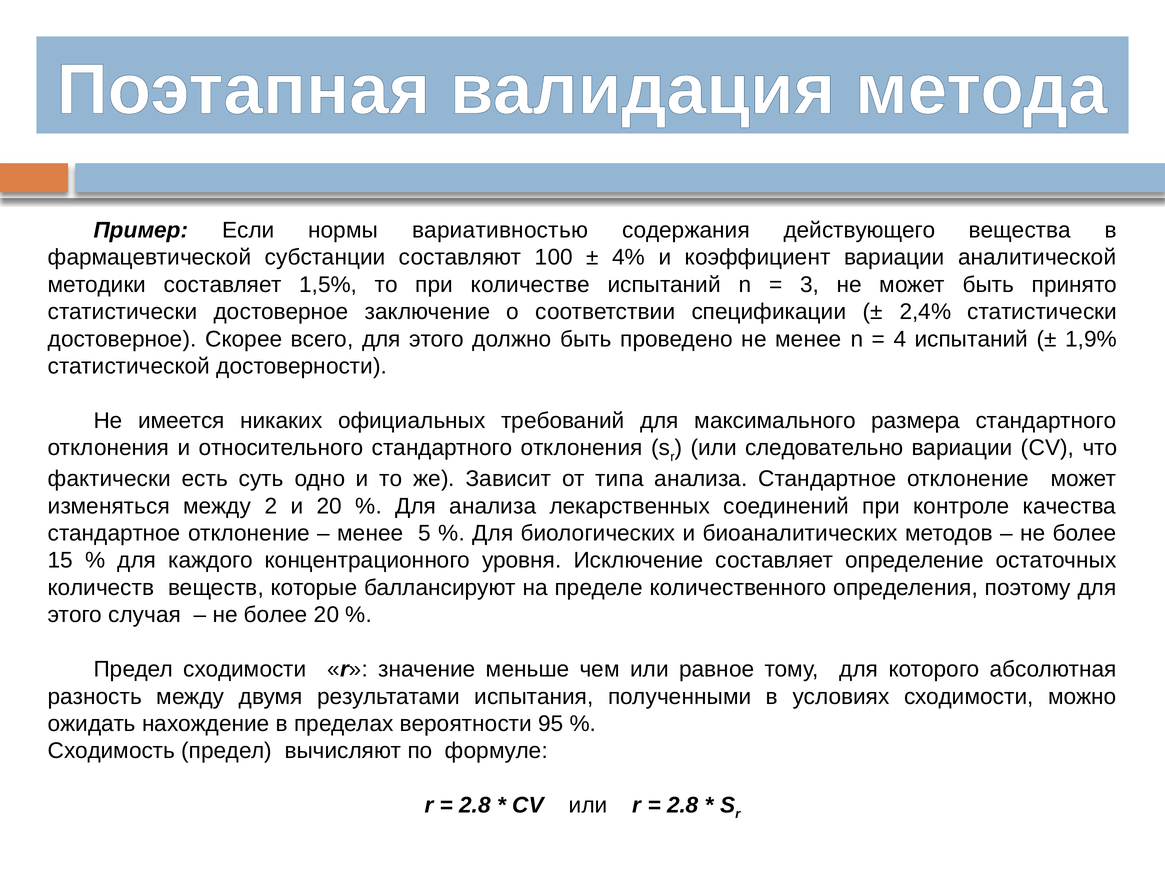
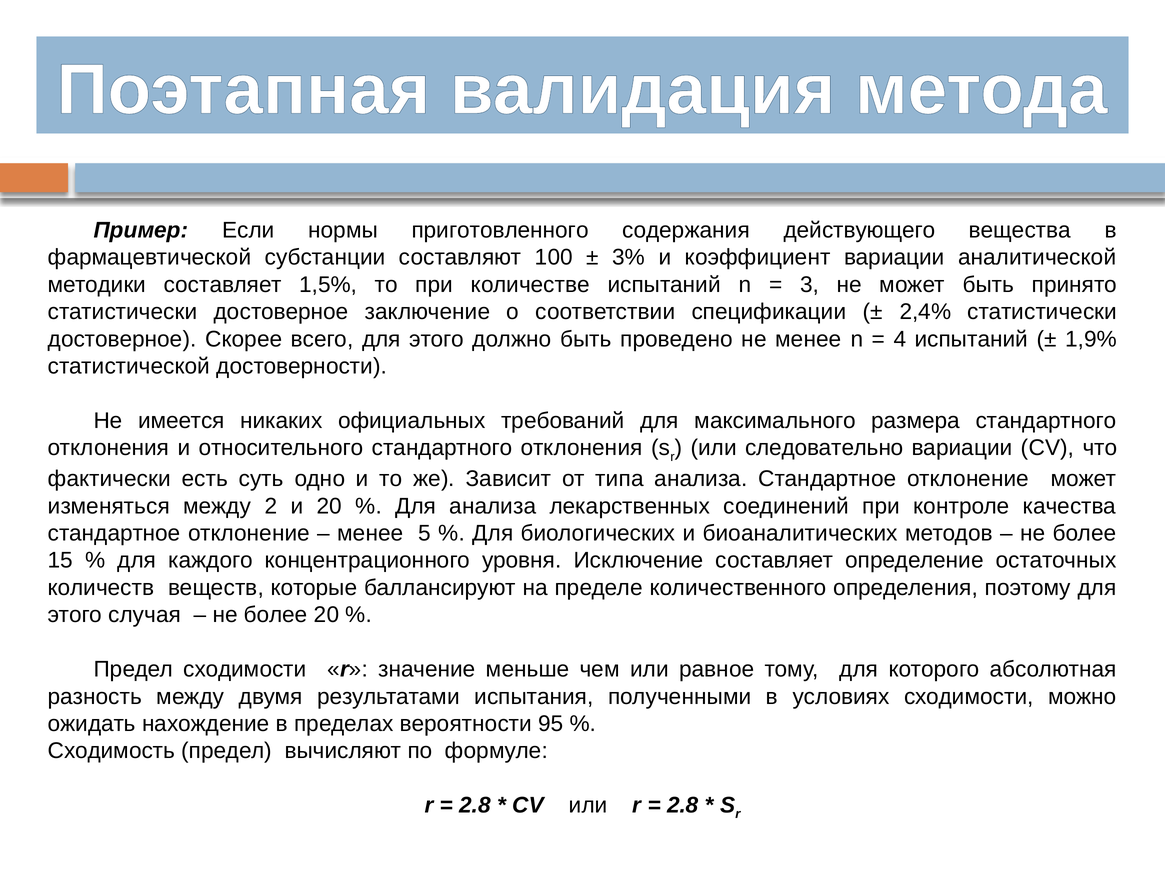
вариативностью: вариативностью -> приготовленного
4%: 4% -> 3%
